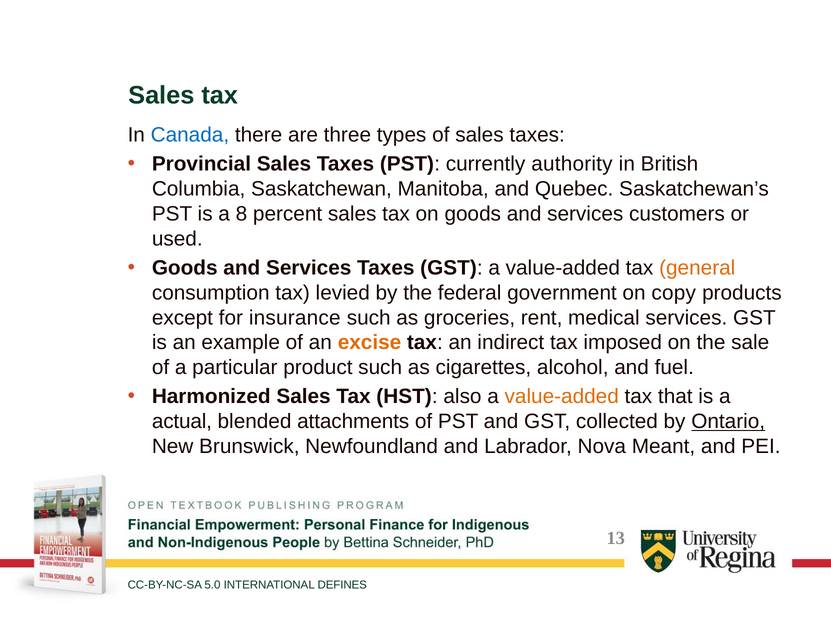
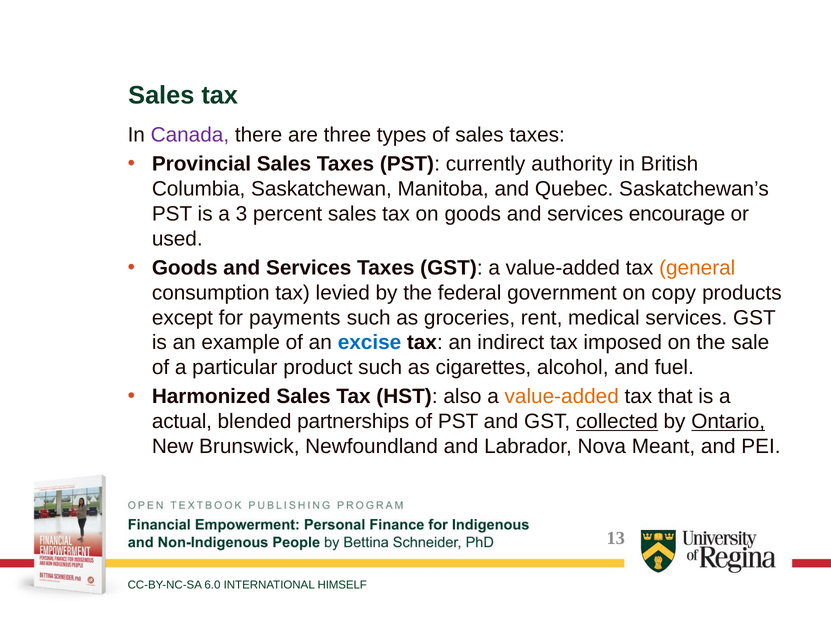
Canada colour: blue -> purple
8: 8 -> 3
customers: customers -> encourage
insurance: insurance -> payments
excise colour: orange -> blue
attachments: attachments -> partnerships
collected underline: none -> present
5.0: 5.0 -> 6.0
DEFINES: DEFINES -> HIMSELF
